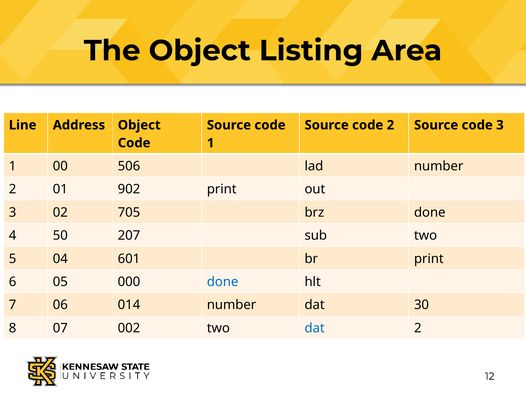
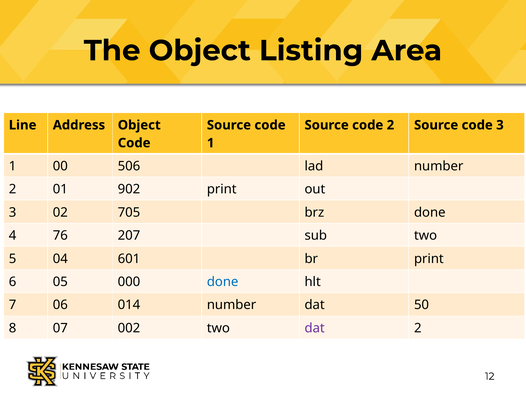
50: 50 -> 76
30: 30 -> 50
dat at (315, 329) colour: blue -> purple
